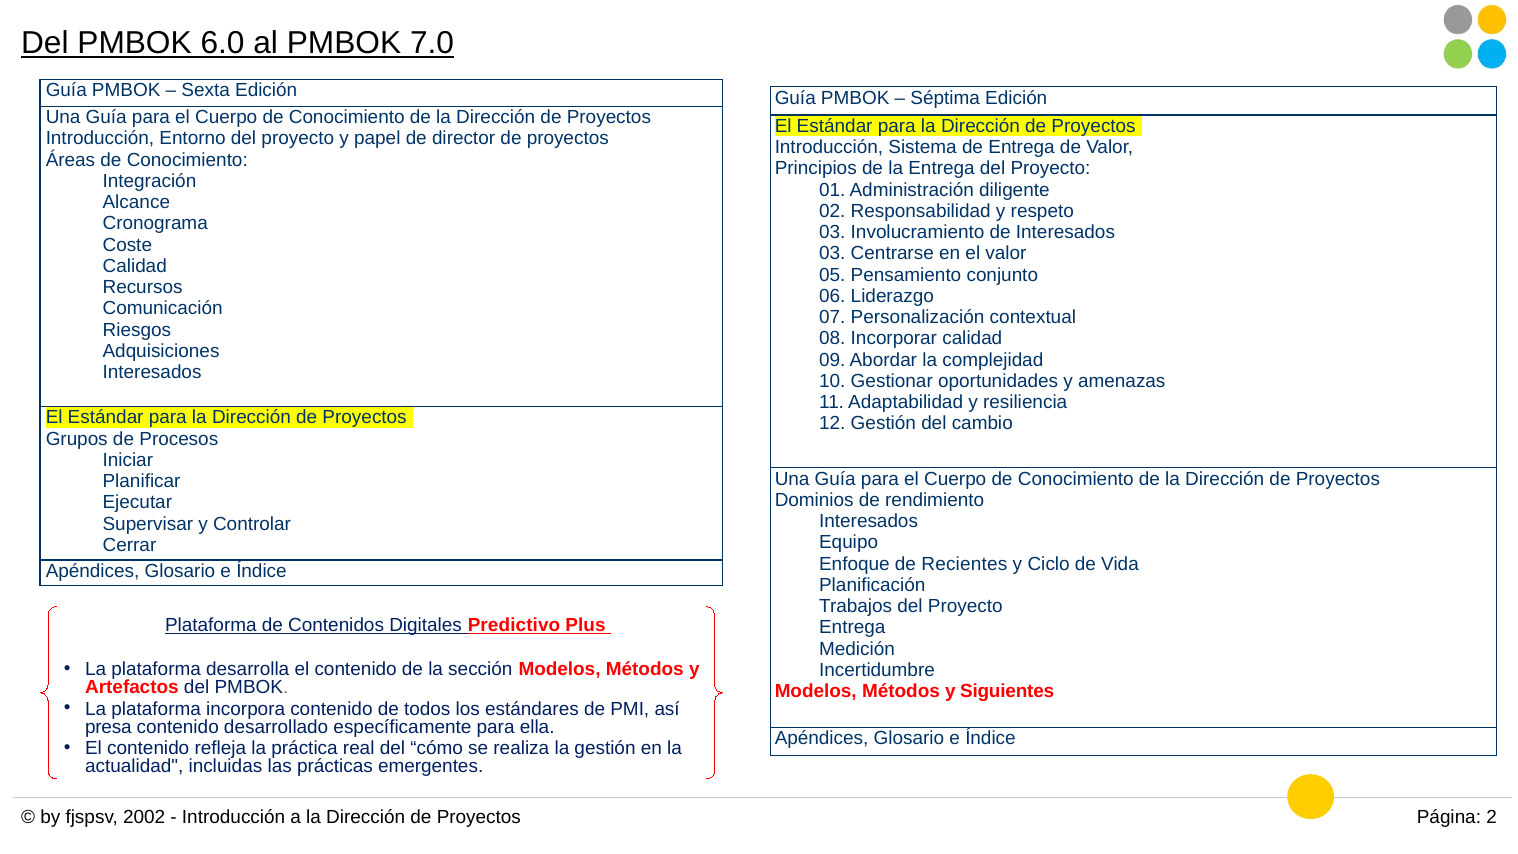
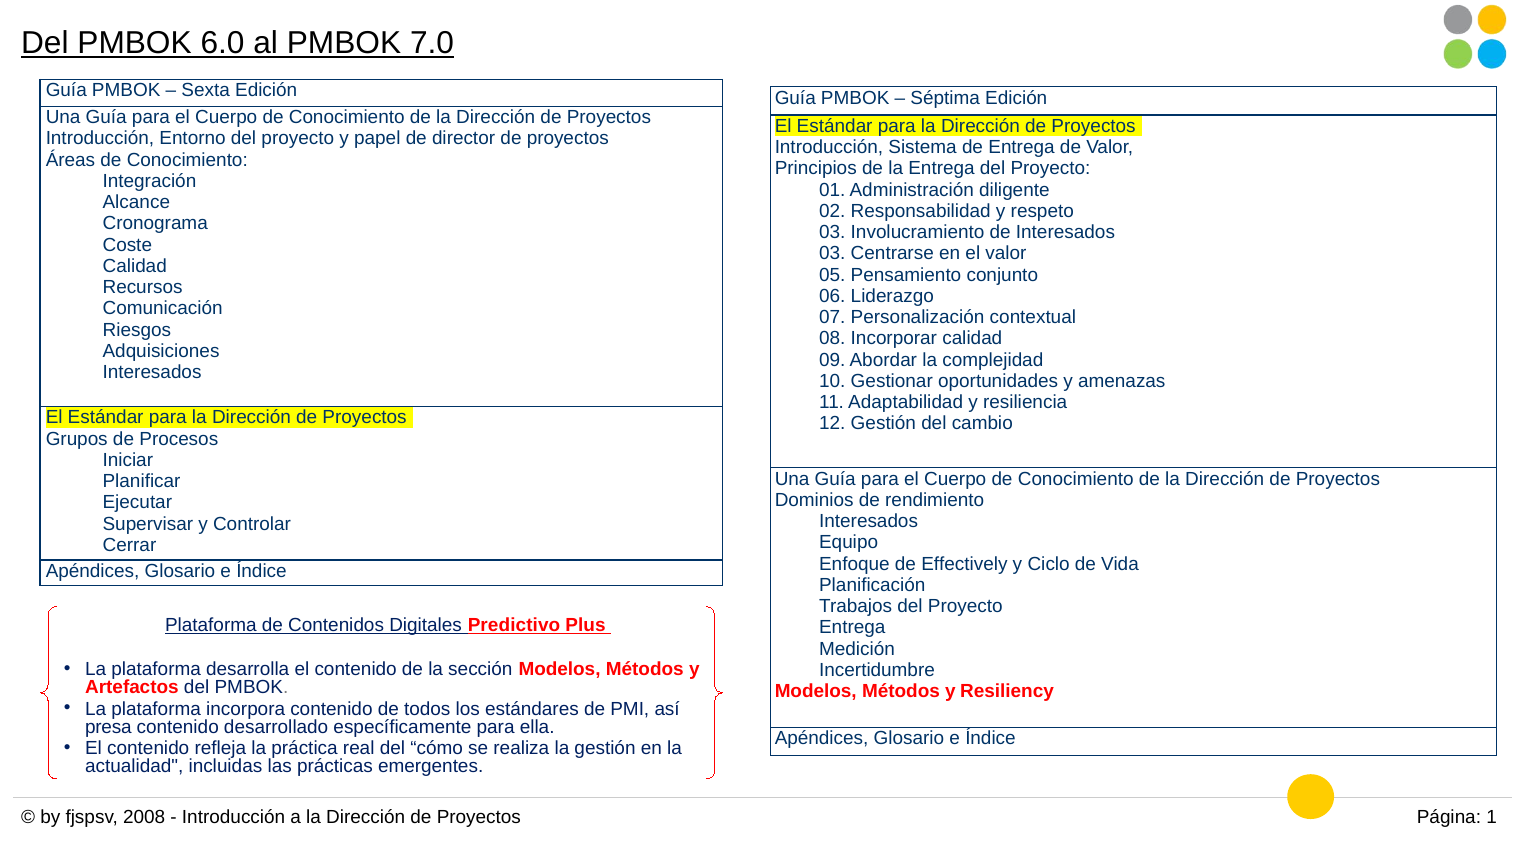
Recientes: Recientes -> Effectively
Siguientes: Siguientes -> Resiliency
2002: 2002 -> 2008
2: 2 -> 1
